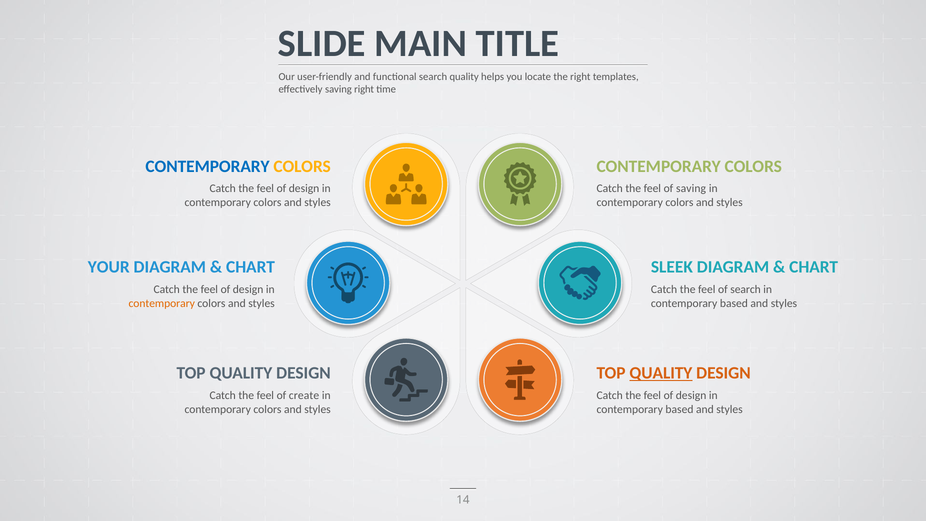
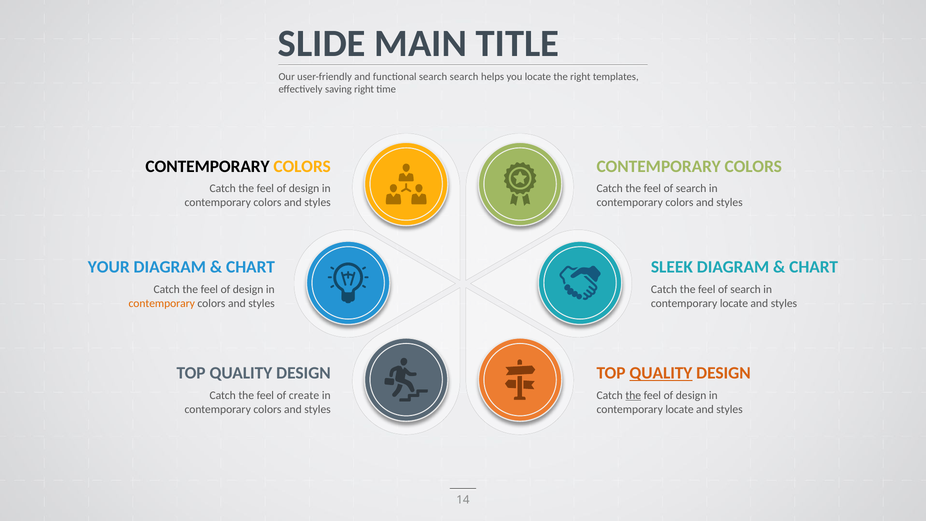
search quality: quality -> search
CONTEMPORARY at (208, 166) colour: blue -> black
saving at (691, 189): saving -> search
based at (734, 303): based -> locate
the at (633, 395) underline: none -> present
based at (679, 409): based -> locate
